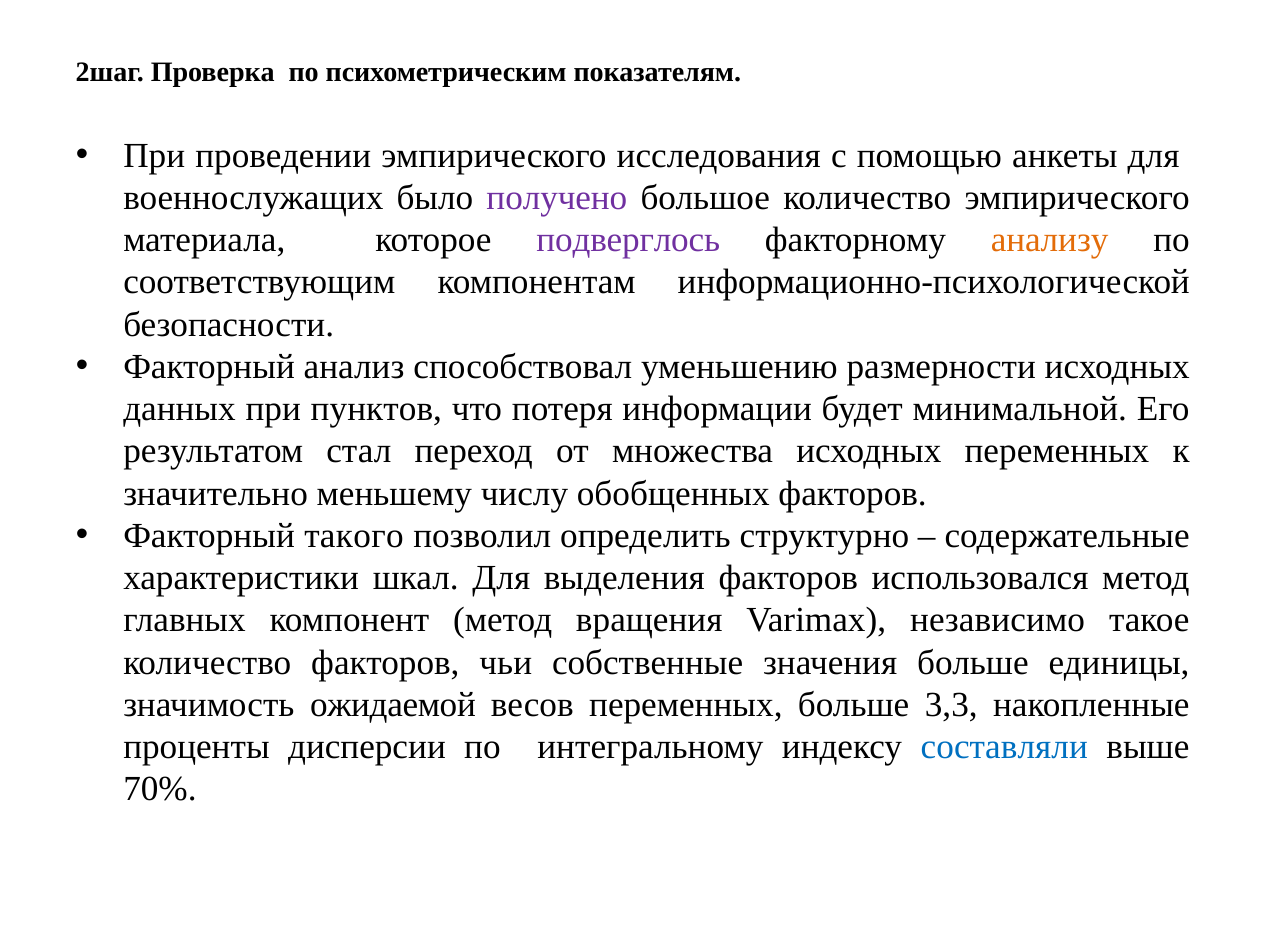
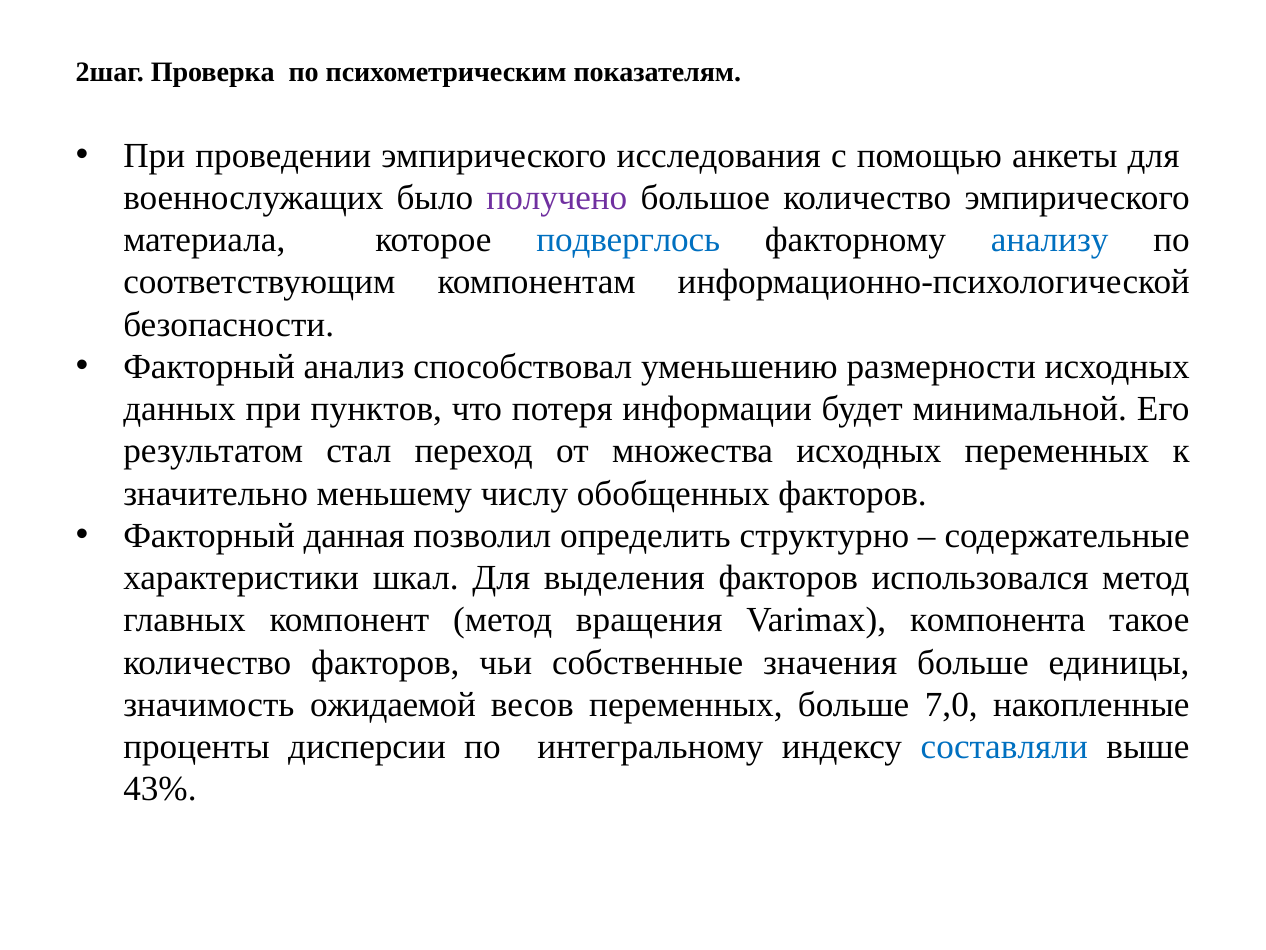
подверглось colour: purple -> blue
анализу colour: orange -> blue
такого: такого -> данная
независимо: независимо -> компонента
3,3: 3,3 -> 7,0
70%: 70% -> 43%
